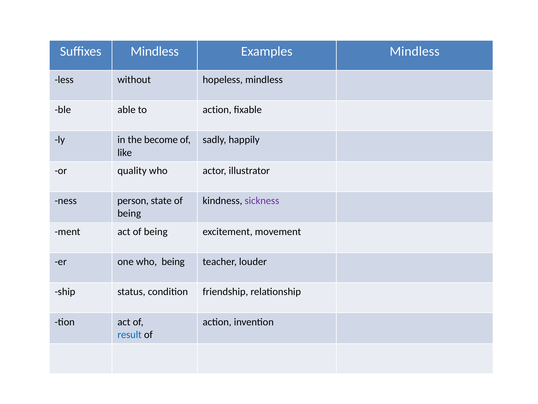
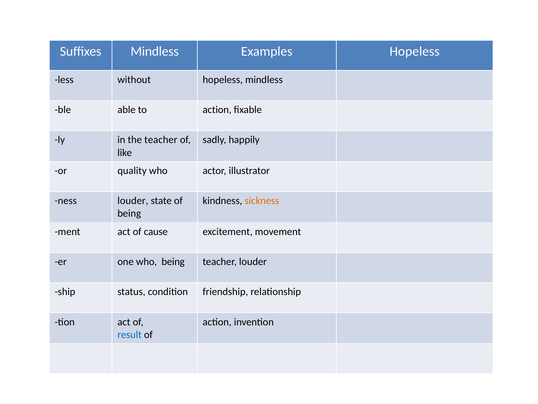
Examples Mindless: Mindless -> Hopeless
the become: become -> teacher
ness person: person -> louder
sickness colour: purple -> orange
act of being: being -> cause
